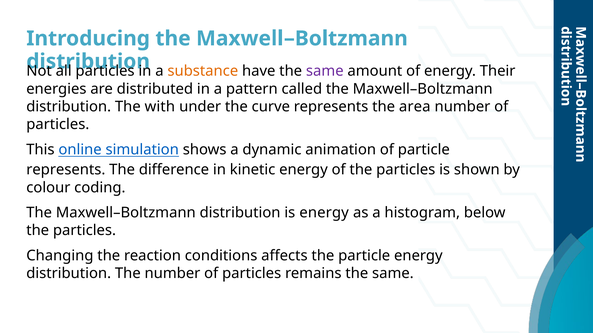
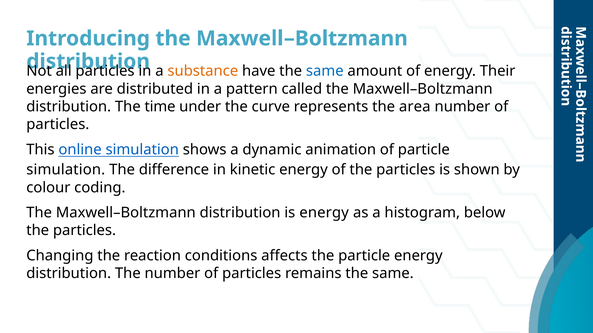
same at (325, 71) colour: purple -> blue
with: with -> time
represents at (66, 170): represents -> simulation
